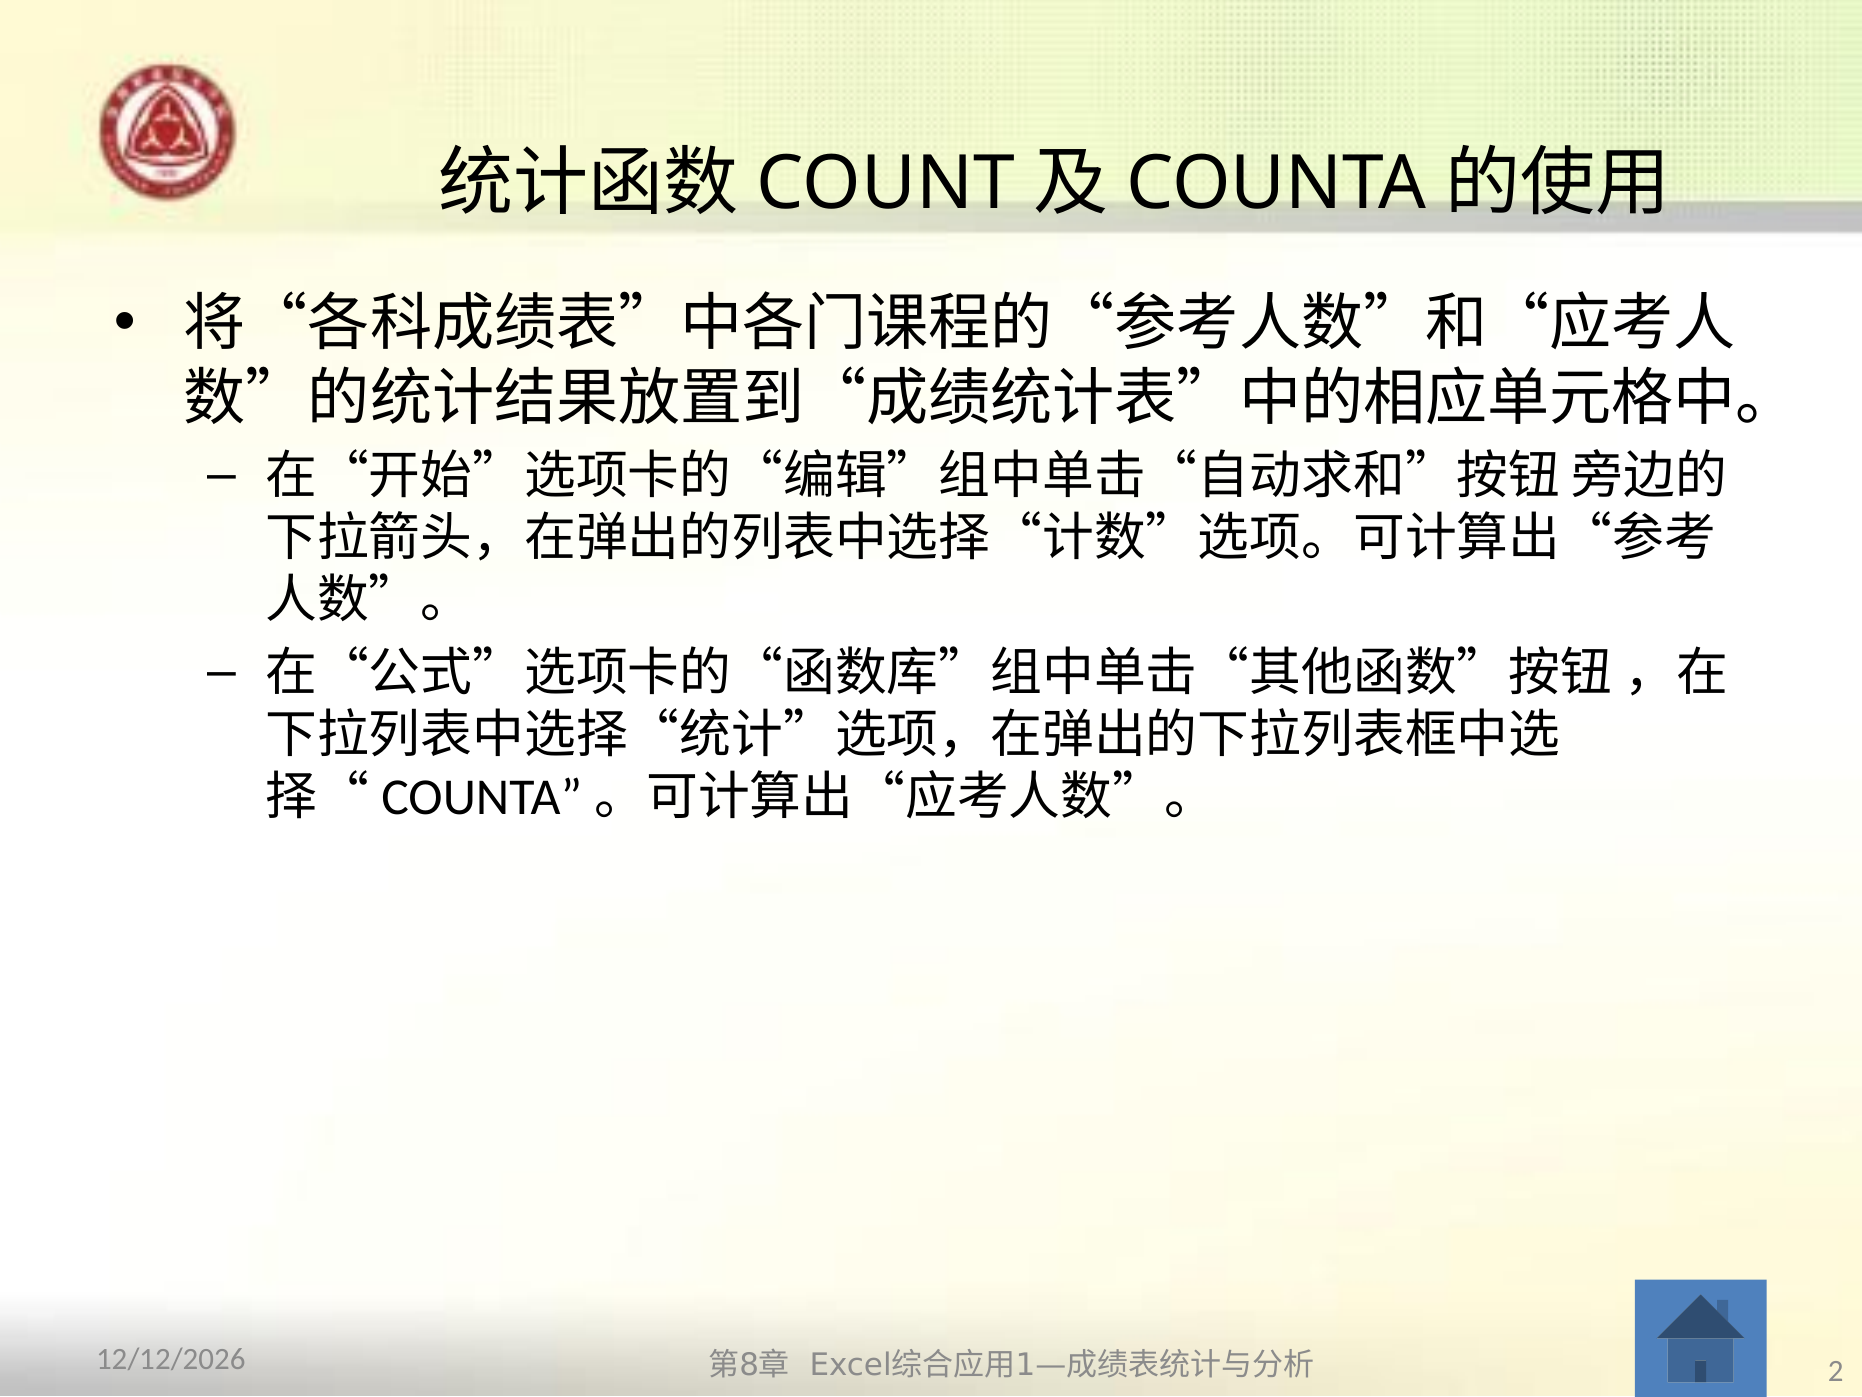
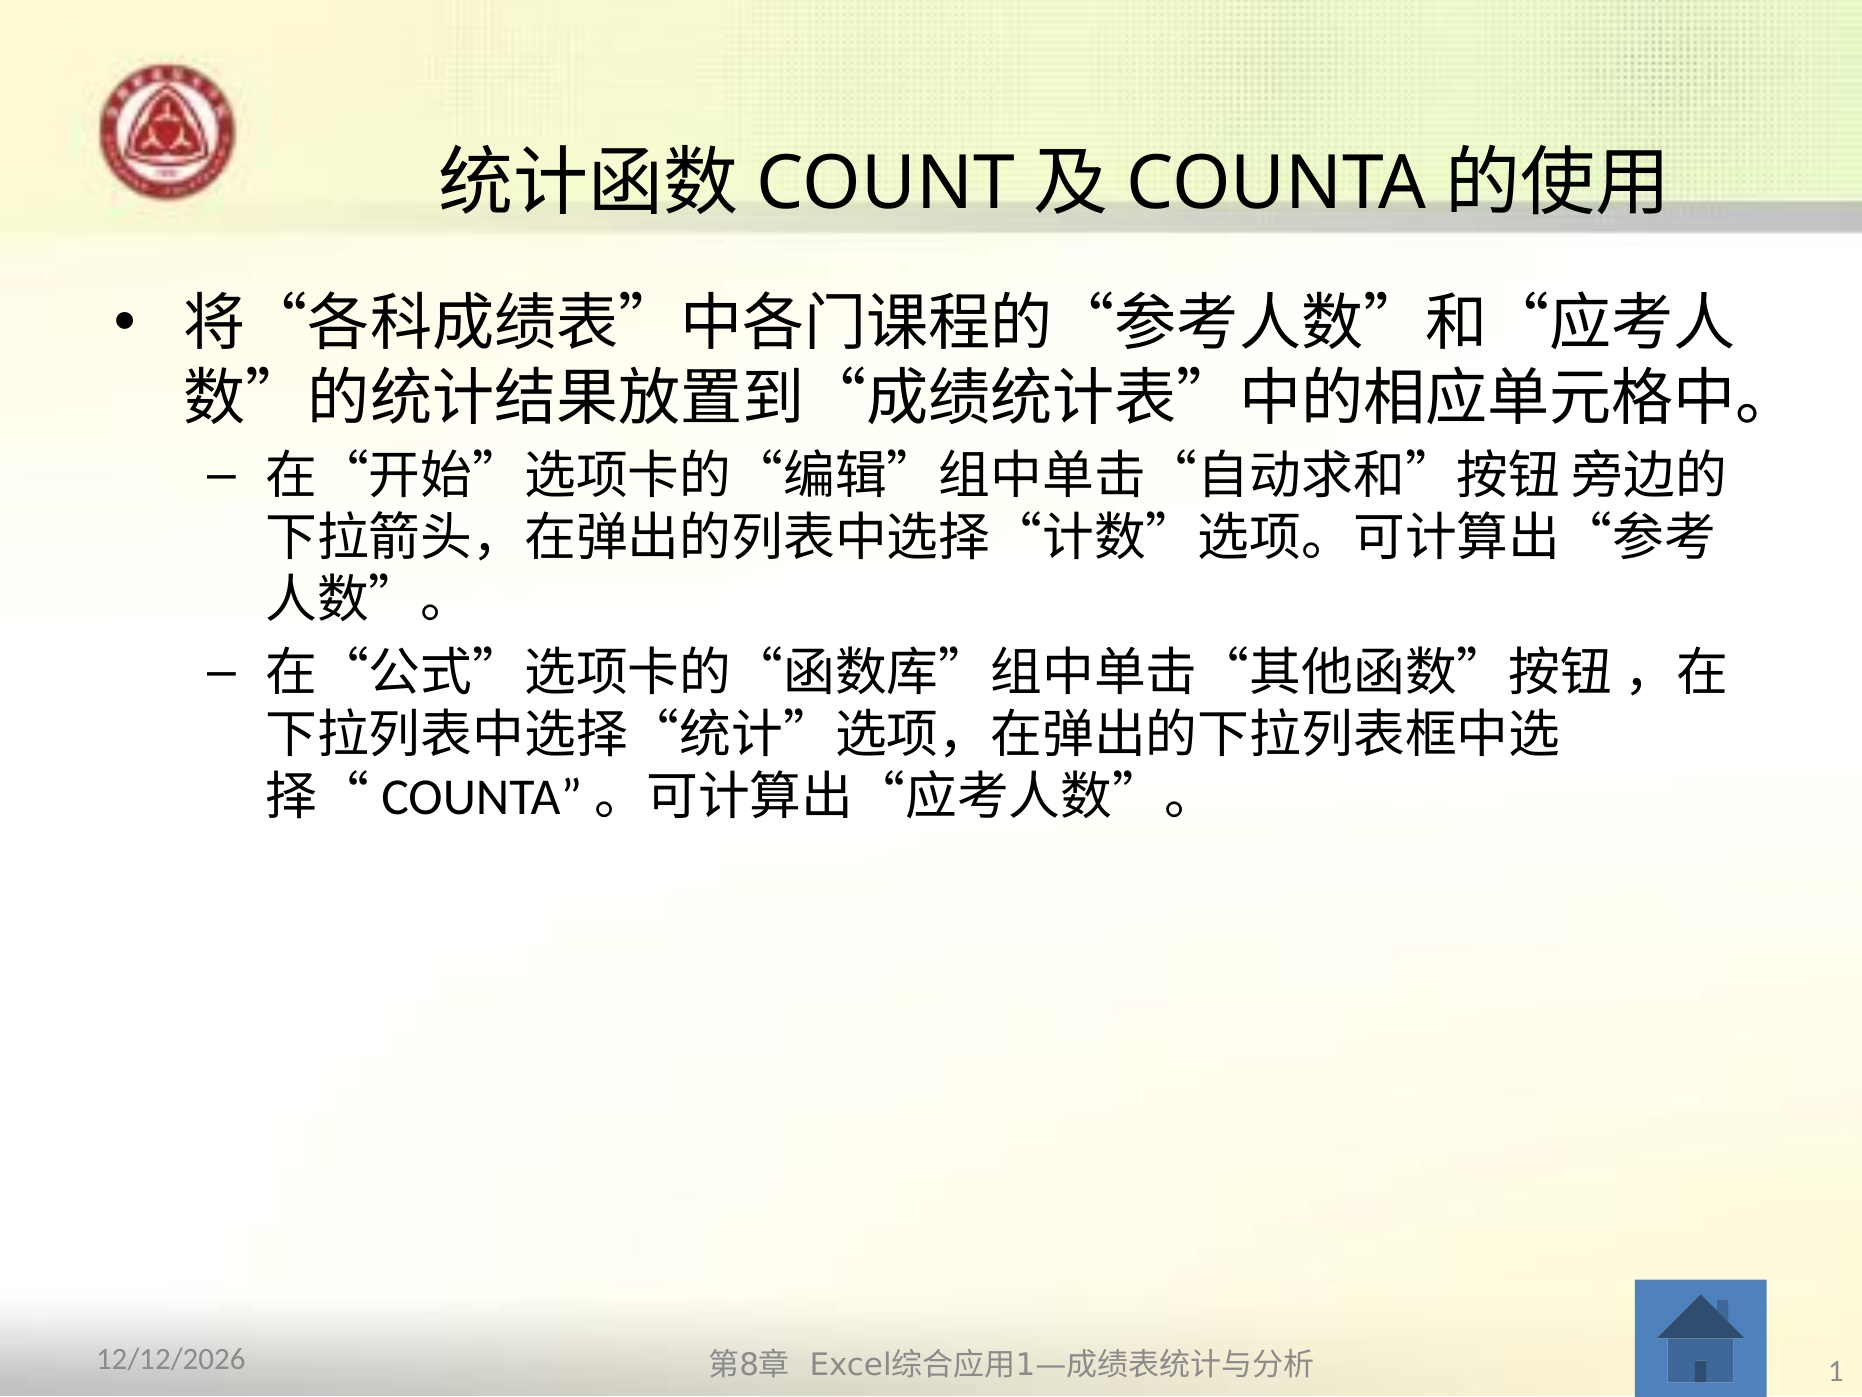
2: 2 -> 1
